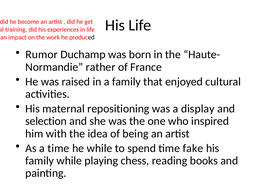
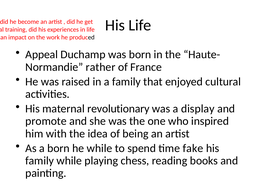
Rumor: Rumor -> Appeal
repositioning: repositioning -> revolutionary
selection: selection -> promote
a time: time -> born
